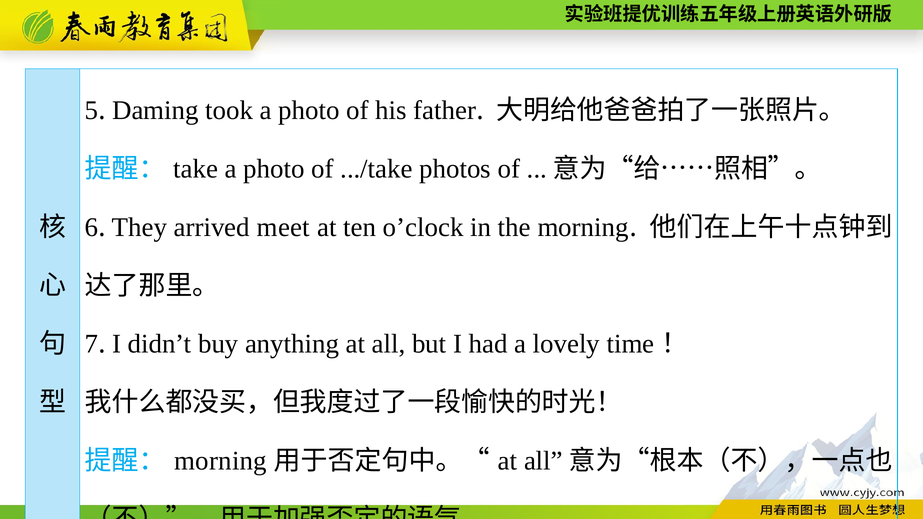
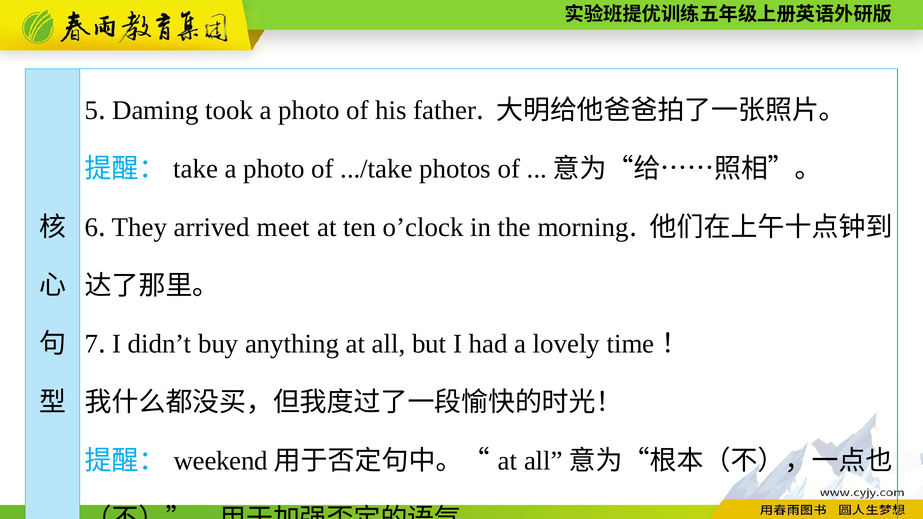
morning at (221, 461): morning -> weekend
